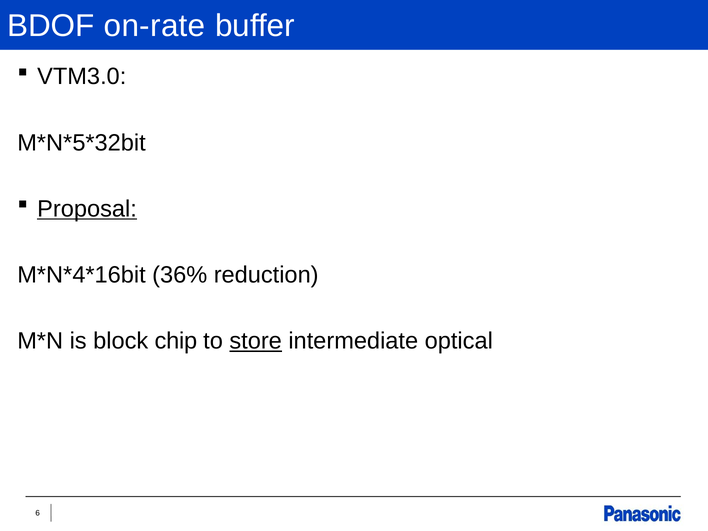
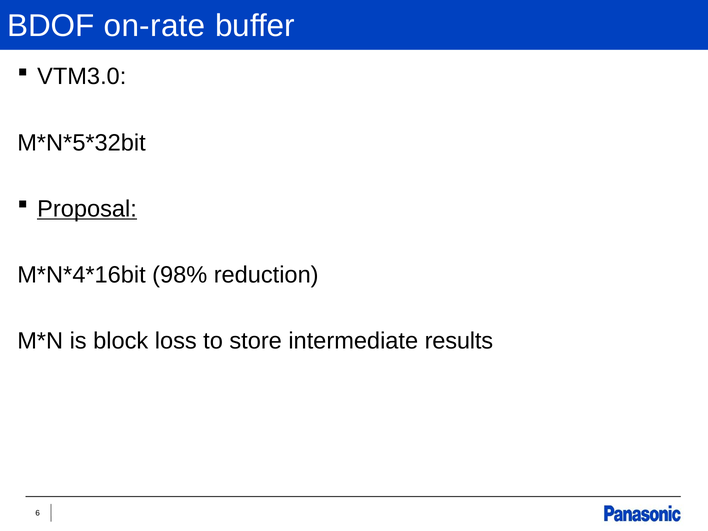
36%: 36% -> 98%
chip: chip -> loss
store underline: present -> none
optical: optical -> results
